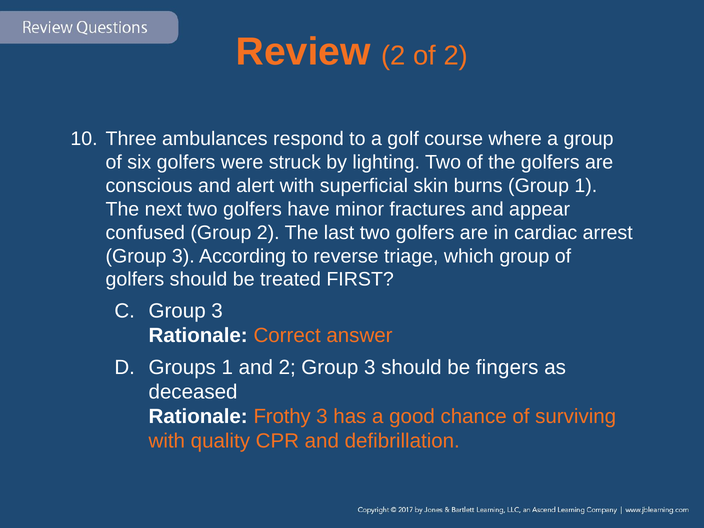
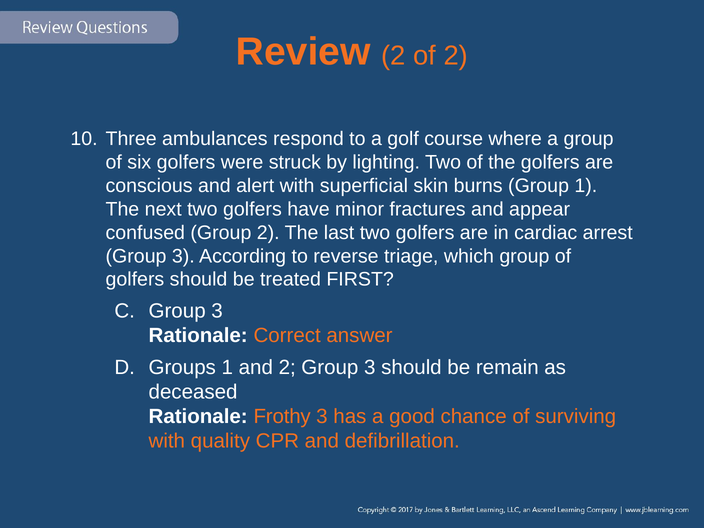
fingers: fingers -> remain
